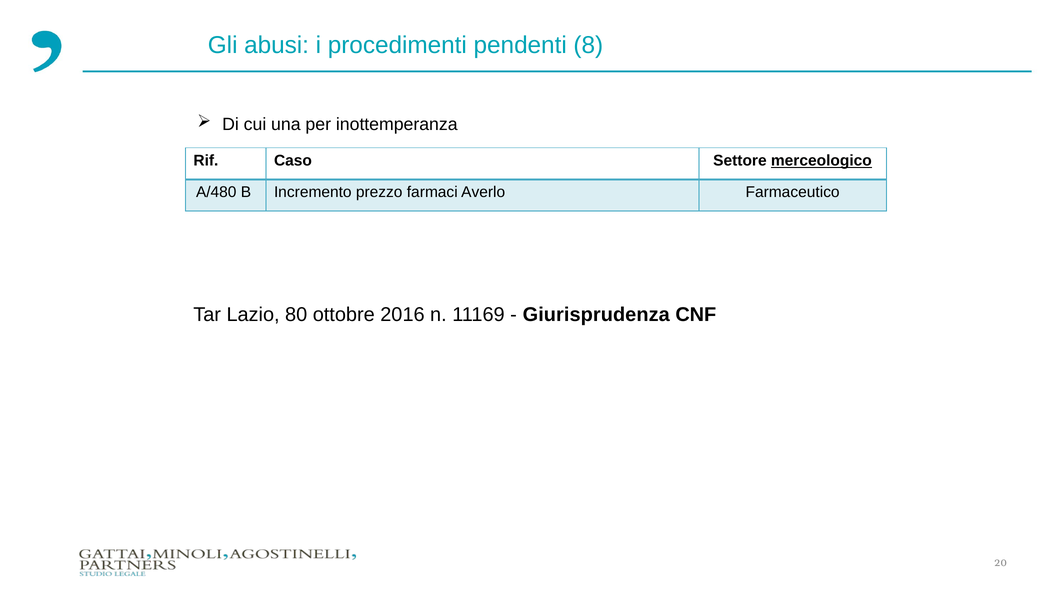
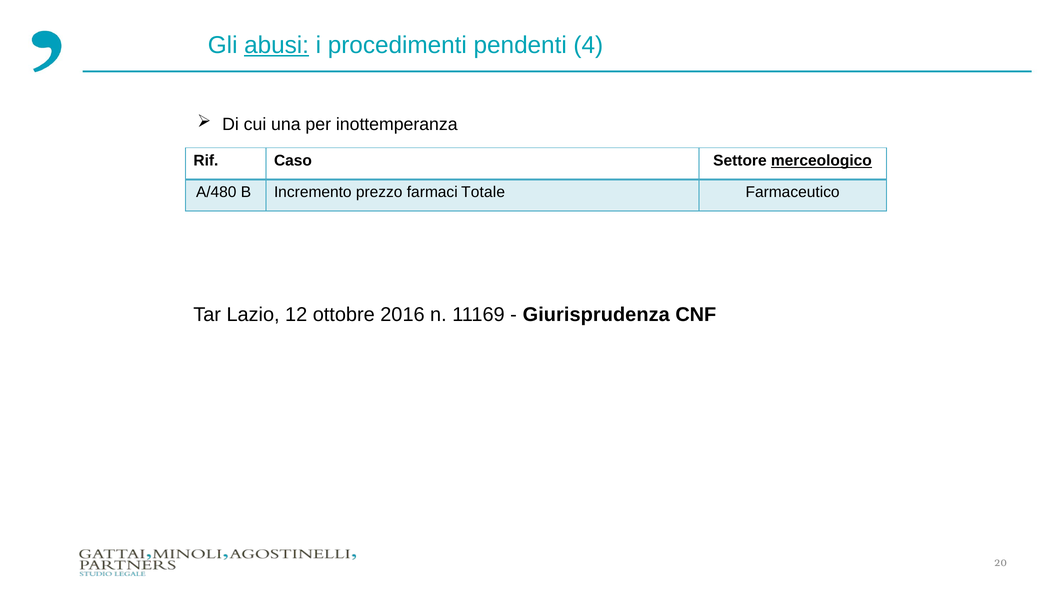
abusi underline: none -> present
8: 8 -> 4
Averlo: Averlo -> Totale
80: 80 -> 12
